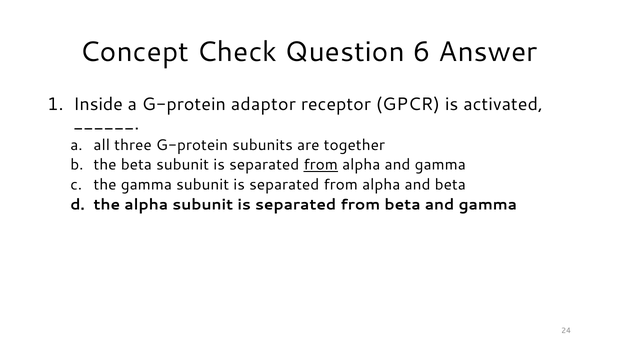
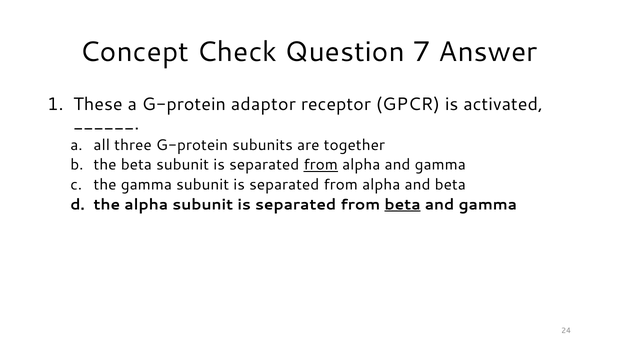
6: 6 -> 7
Inside: Inside -> These
beta at (403, 205) underline: none -> present
